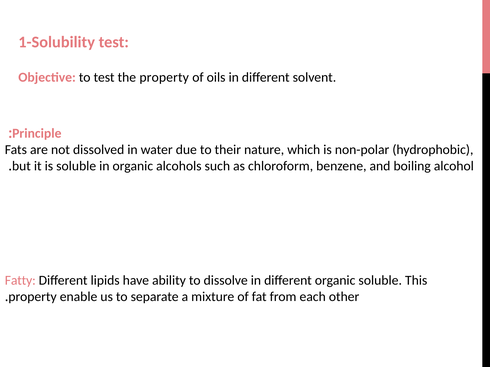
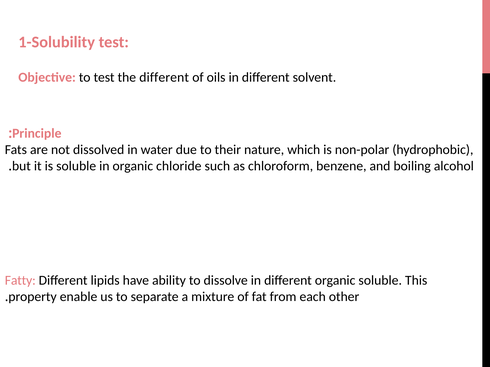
the property: property -> different
alcohols: alcohols -> chloride
